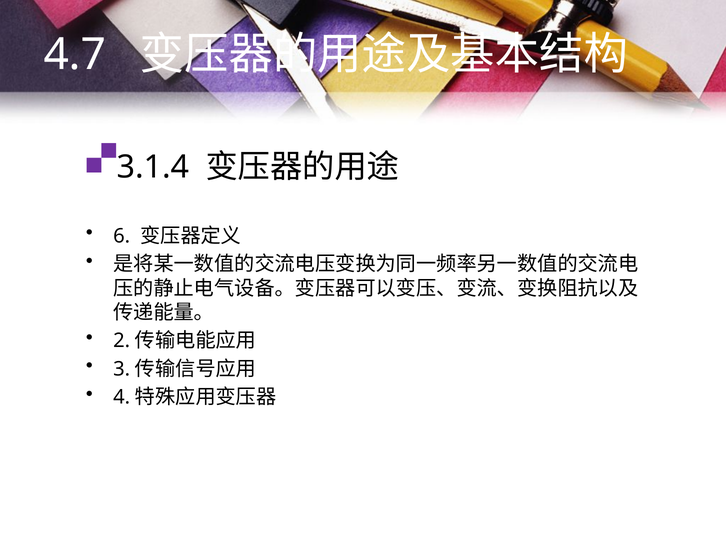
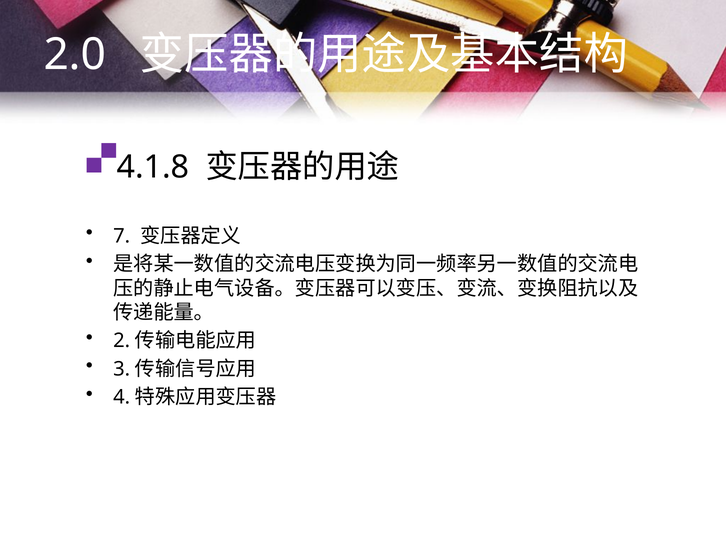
4.7: 4.7 -> 2.0
3.1.4: 3.1.4 -> 4.1.8
6: 6 -> 7
